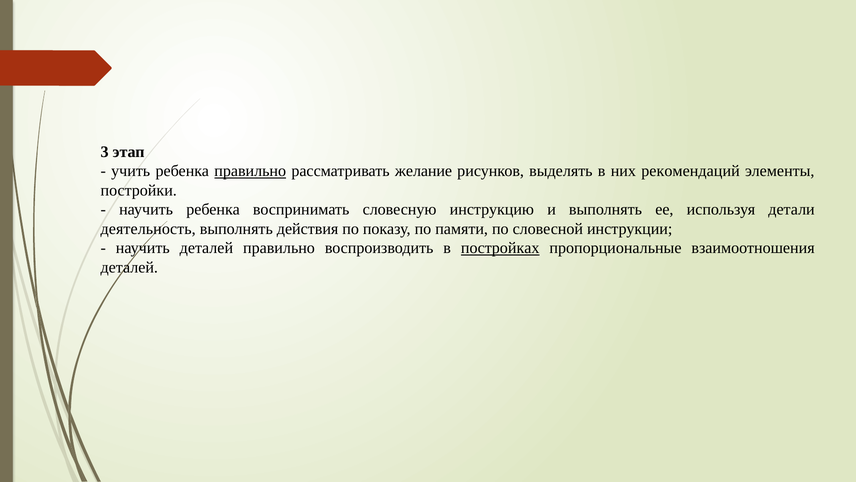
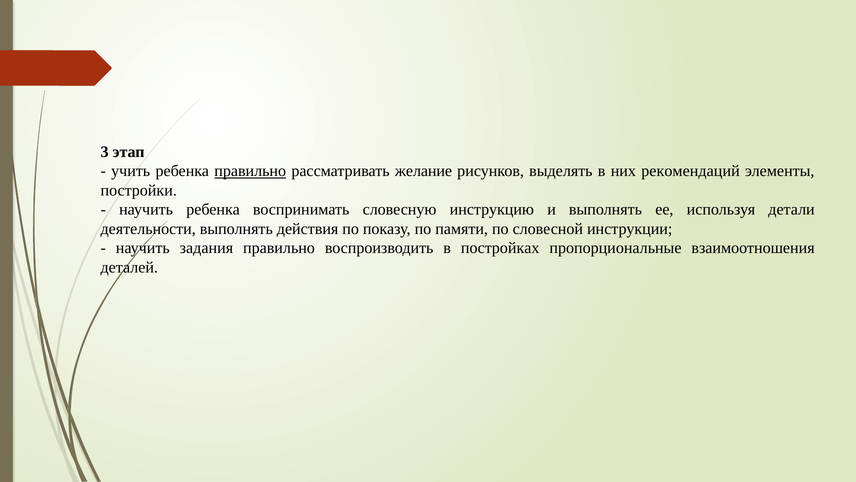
деятельность: деятельность -> деятельности
научить деталей: деталей -> задания
постройках underline: present -> none
